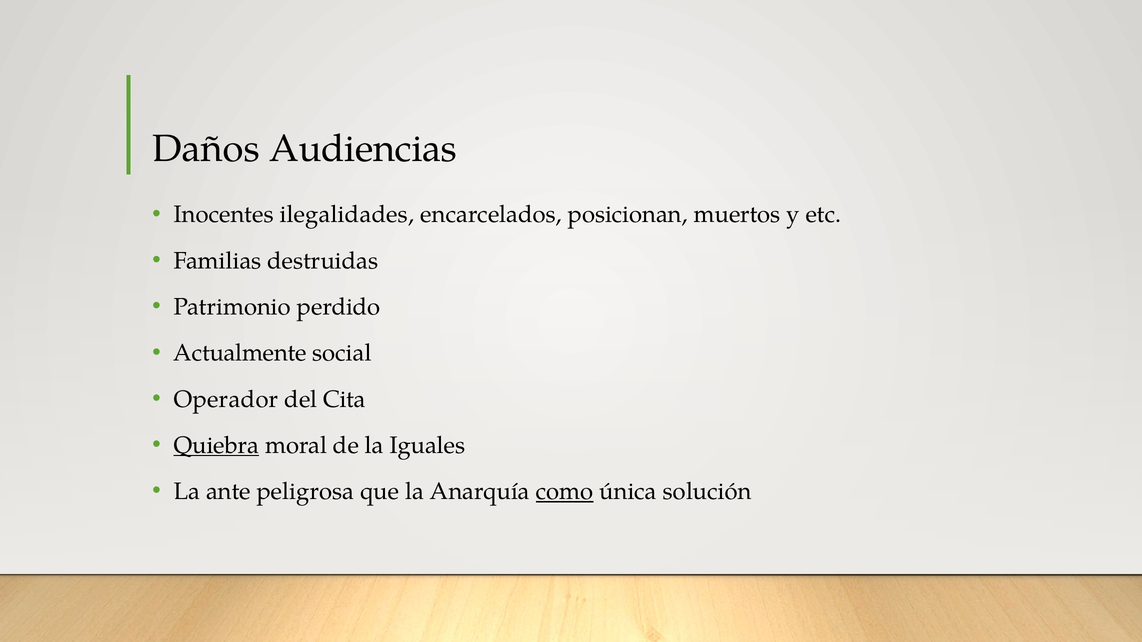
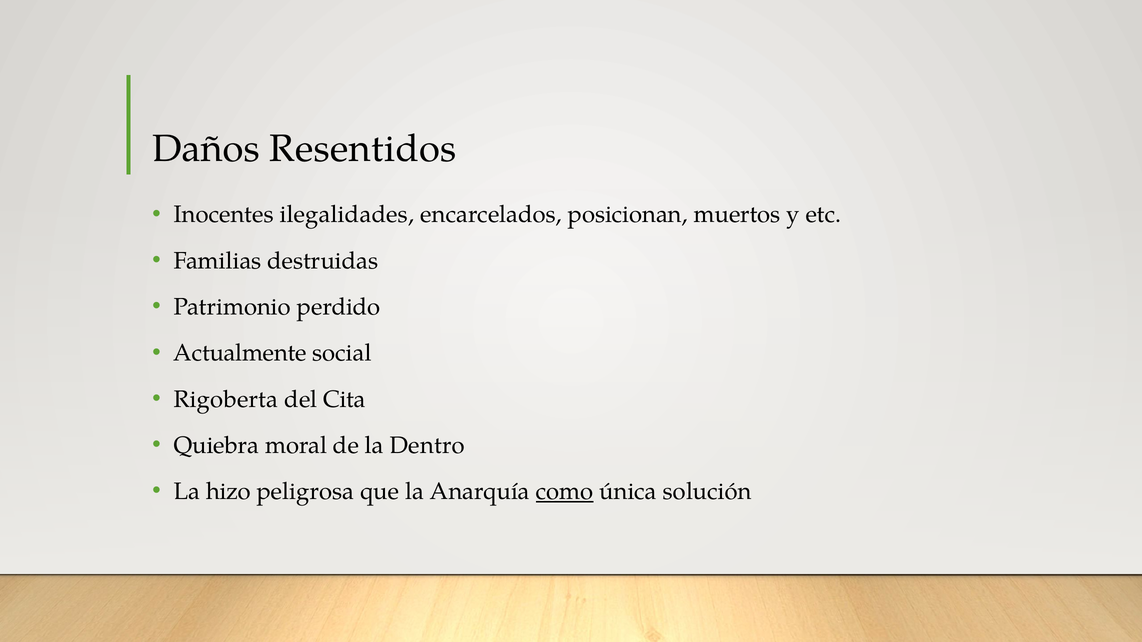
Audiencias: Audiencias -> Resentidos
Operador: Operador -> Rigoberta
Quiebra underline: present -> none
Iguales: Iguales -> Dentro
ante: ante -> hizo
